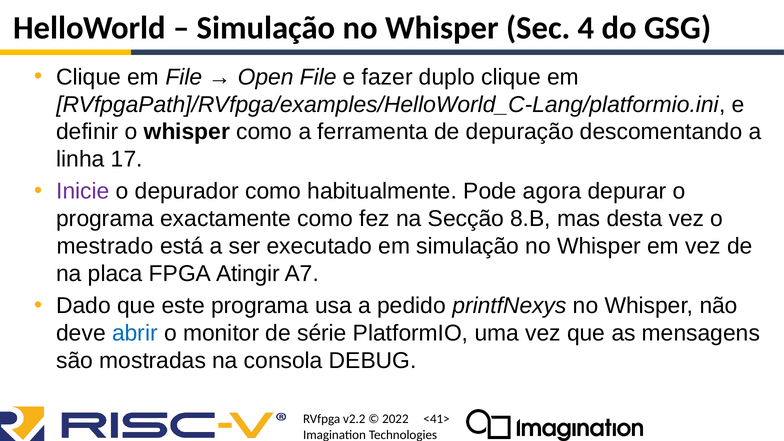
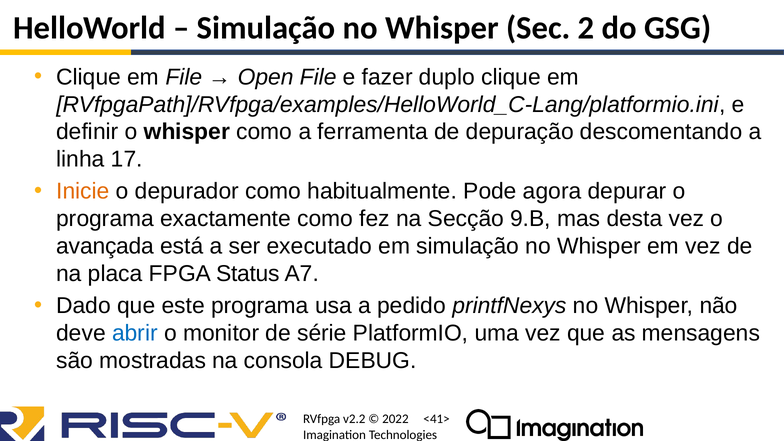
4: 4 -> 2
Inicie colour: purple -> orange
8.B: 8.B -> 9.B
mestrado: mestrado -> avançada
Atingir: Atingir -> Status
